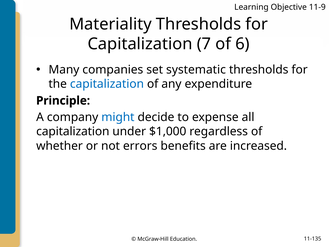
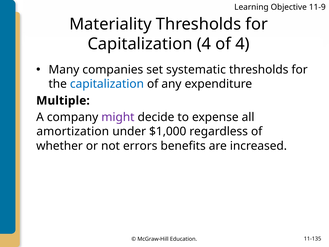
Capitalization 7: 7 -> 4
of 6: 6 -> 4
Principle: Principle -> Multiple
might colour: blue -> purple
capitalization at (73, 131): capitalization -> amortization
